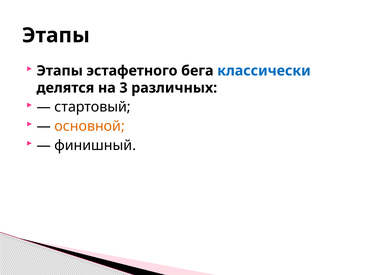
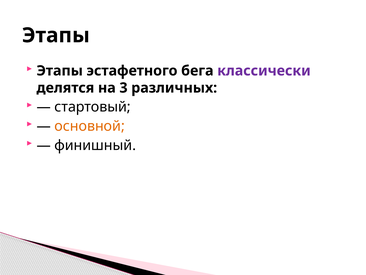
классически colour: blue -> purple
